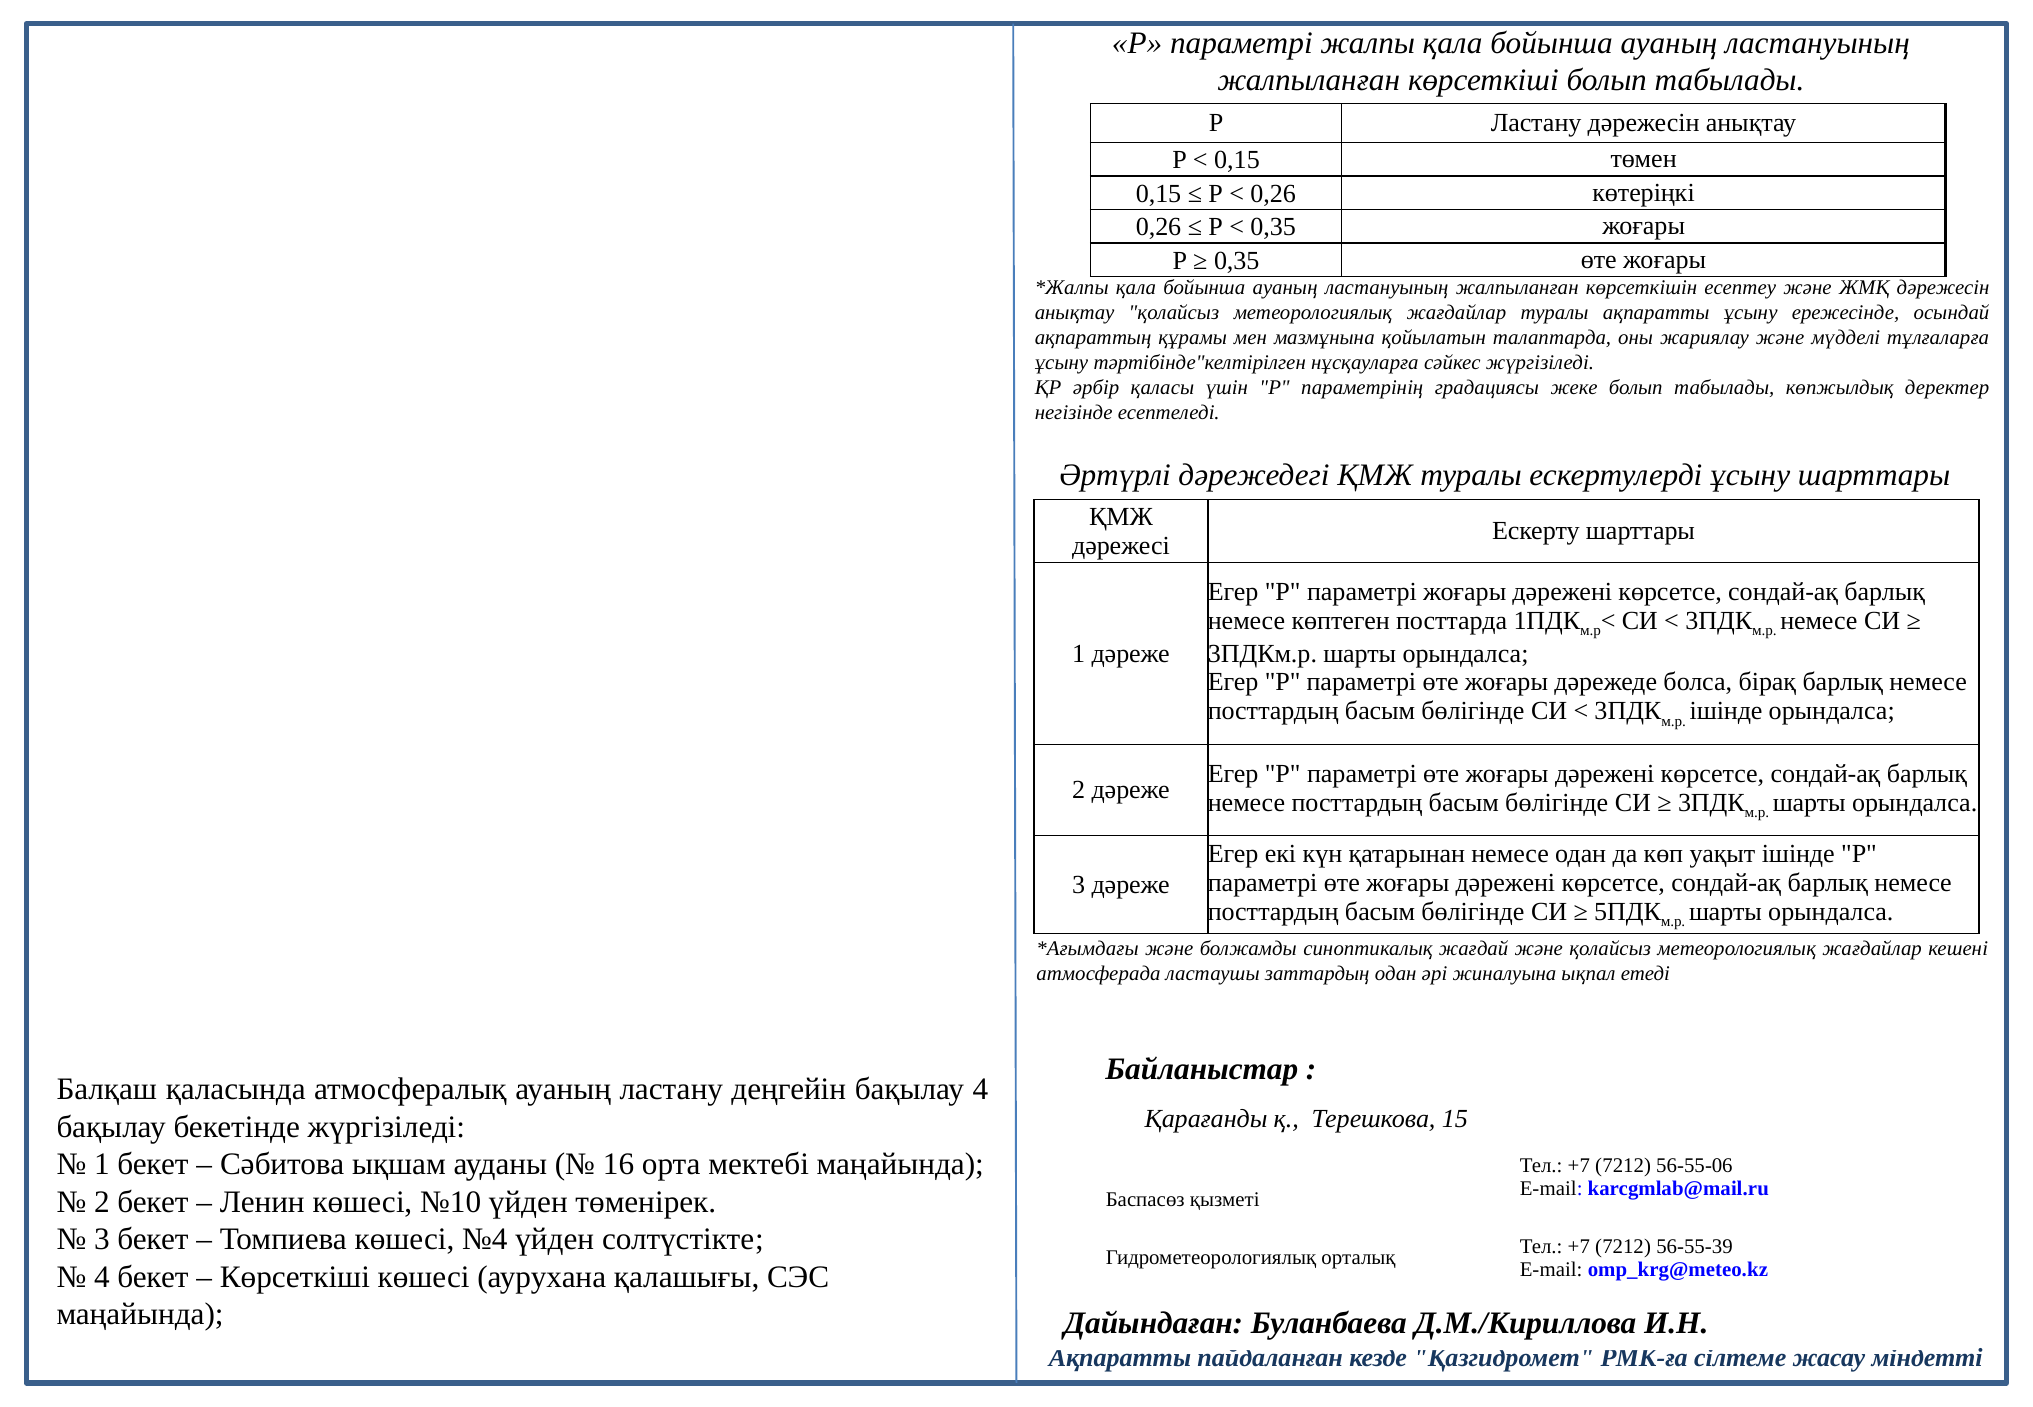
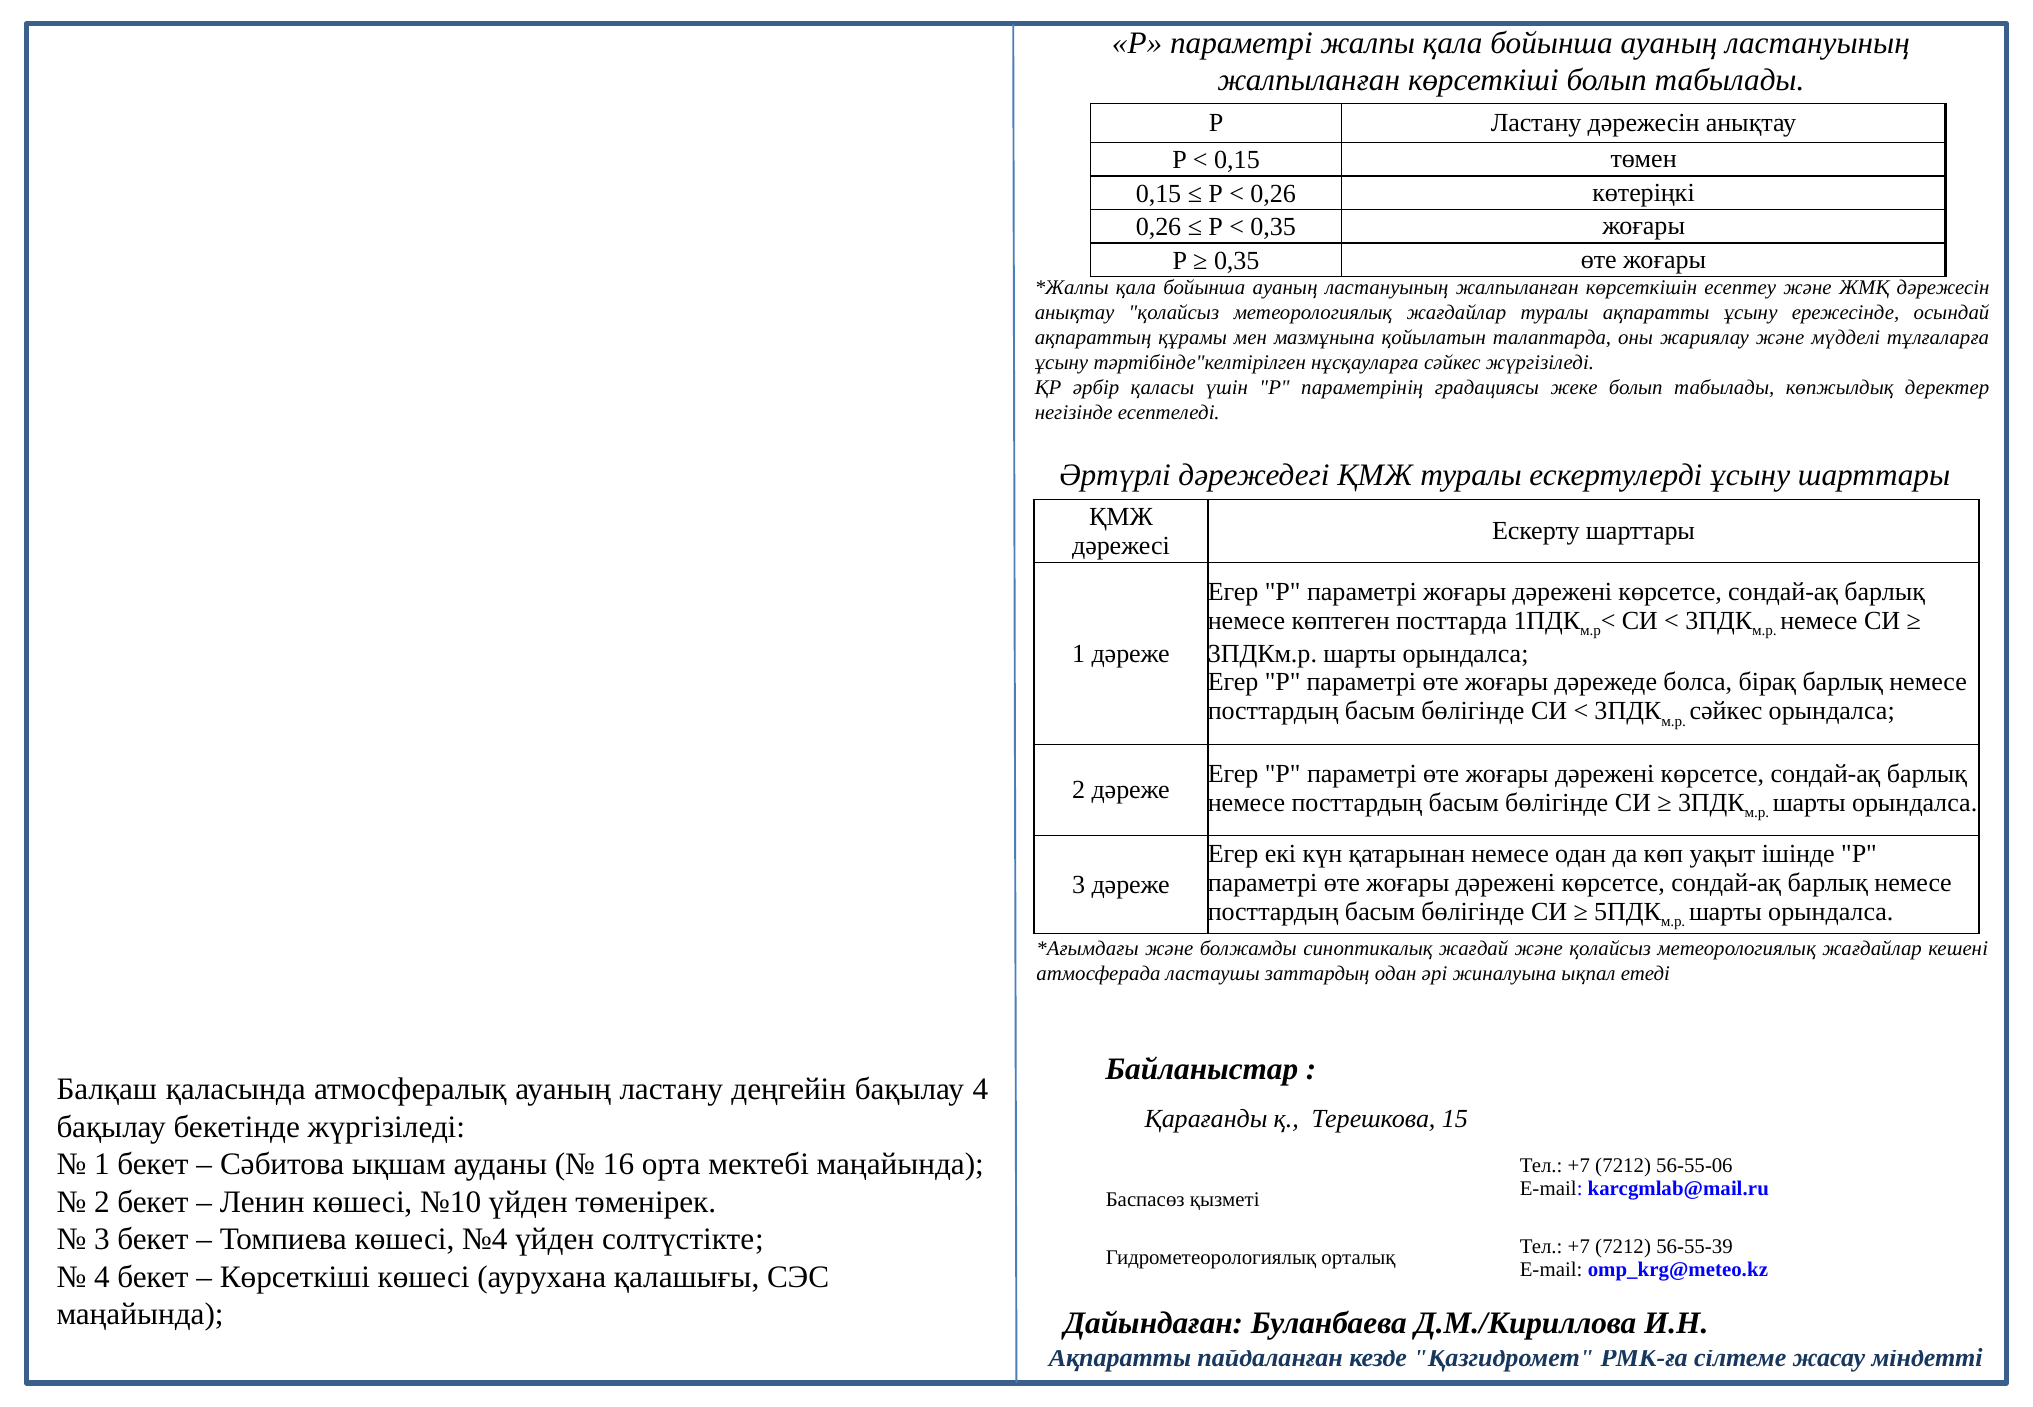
ішінде at (1726, 711): ішінде -> сәйкес
